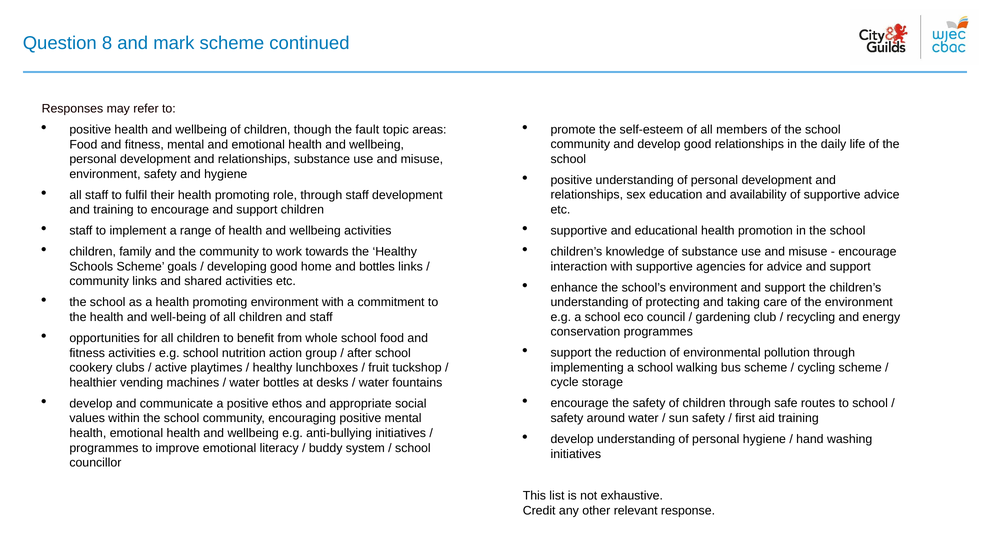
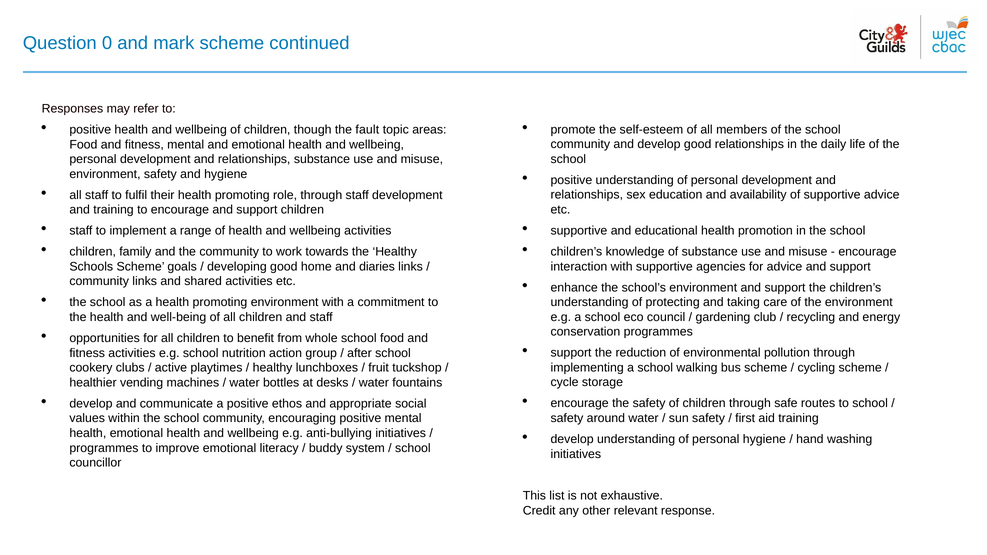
8: 8 -> 0
and bottles: bottles -> diaries
